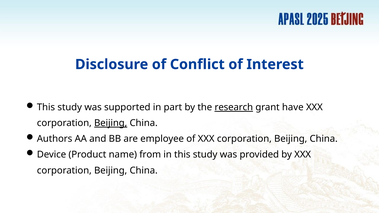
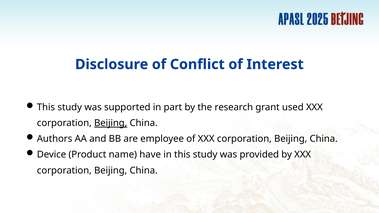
research underline: present -> none
have: have -> used
from: from -> have
